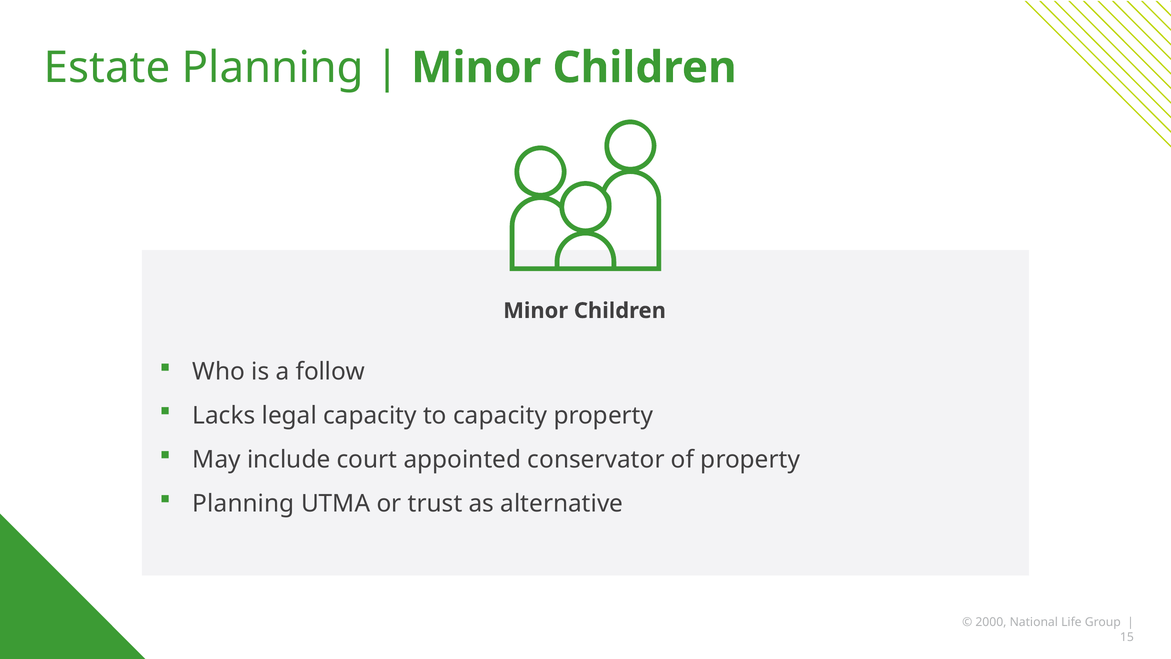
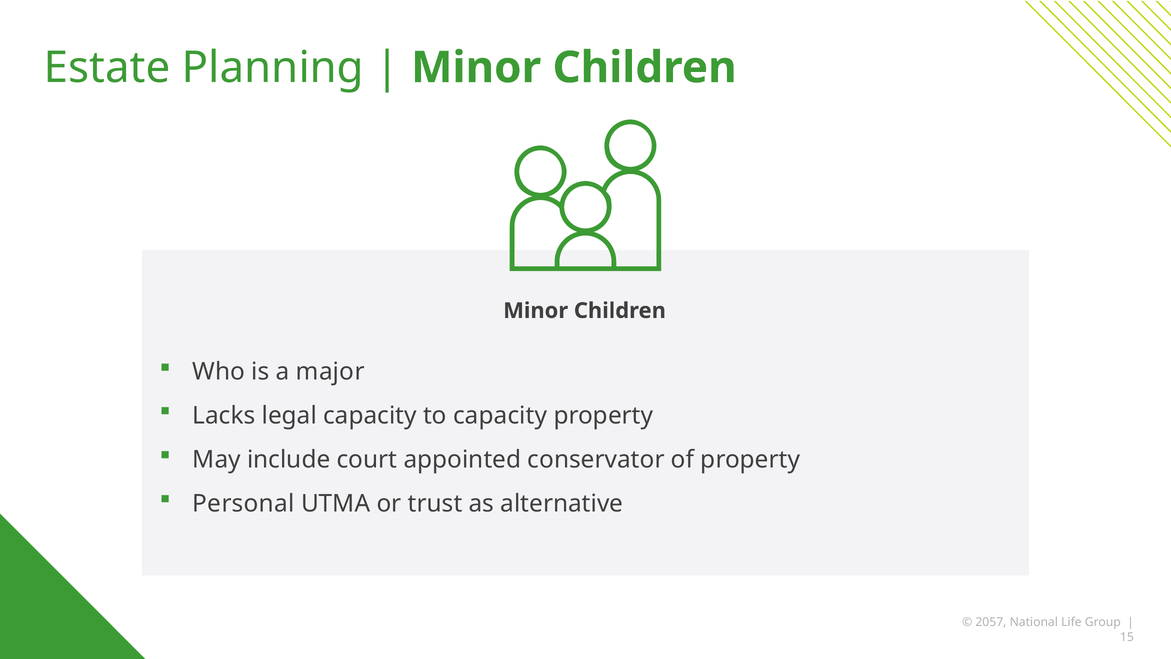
follow: follow -> major
Planning at (243, 504): Planning -> Personal
2000: 2000 -> 2057
